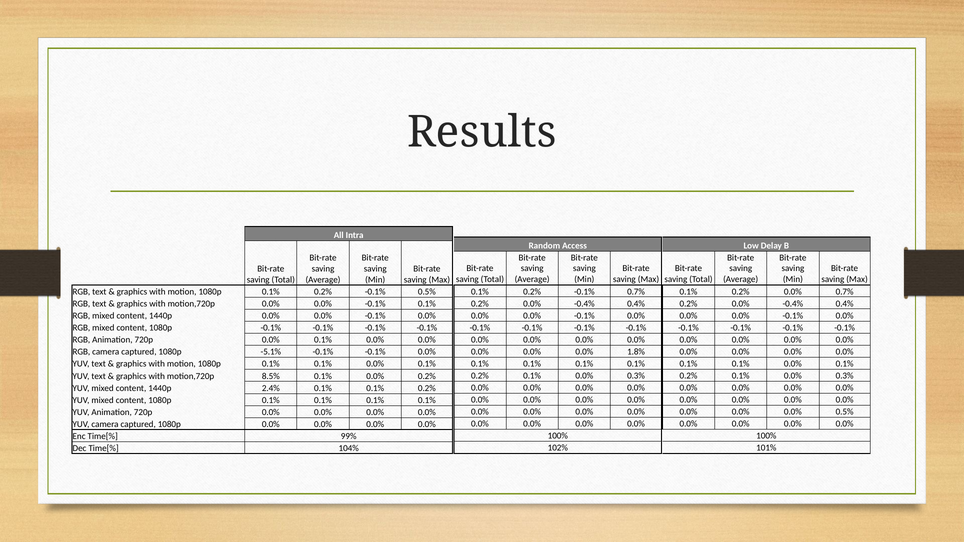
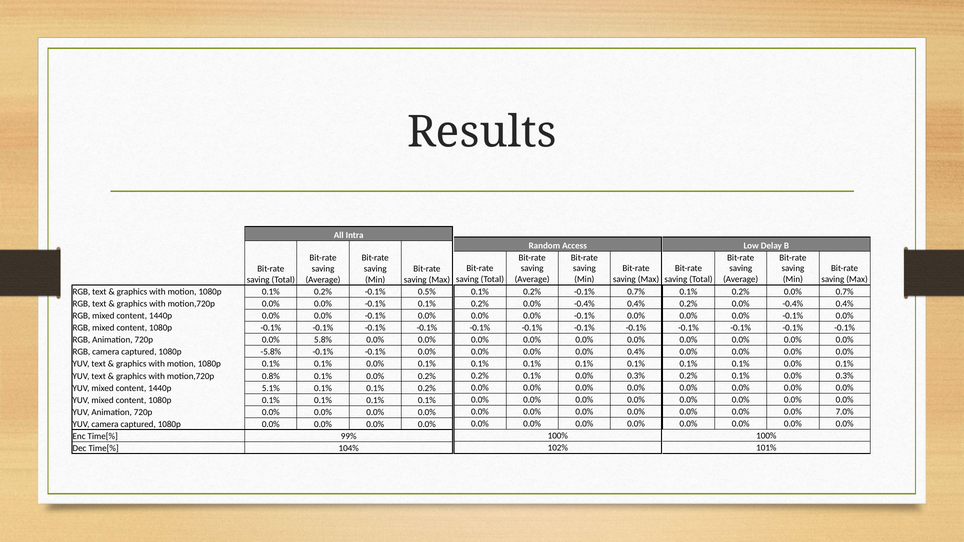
720p 0.0% 0.1%: 0.1% -> 5.8%
0.0% 1.8%: 1.8% -> 0.4%
-5.1%: -5.1% -> -5.8%
8.5%: 8.5% -> 0.8%
2.4%: 2.4% -> 5.1%
0.0% 0.5%: 0.5% -> 7.0%
